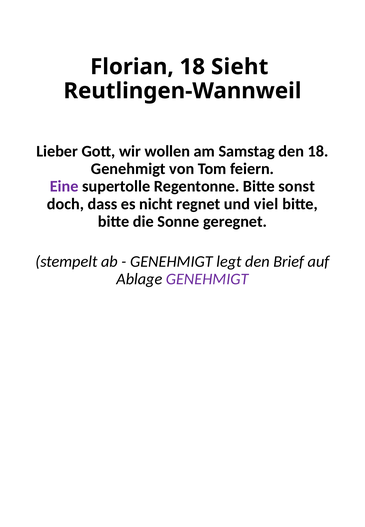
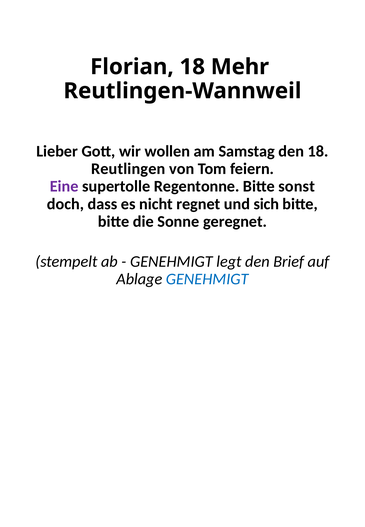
Sieht: Sieht -> Mehr
Genehmigt at (128, 169): Genehmigt -> Reutlingen
viel: viel -> sich
GENEHMIGT at (207, 279) colour: purple -> blue
